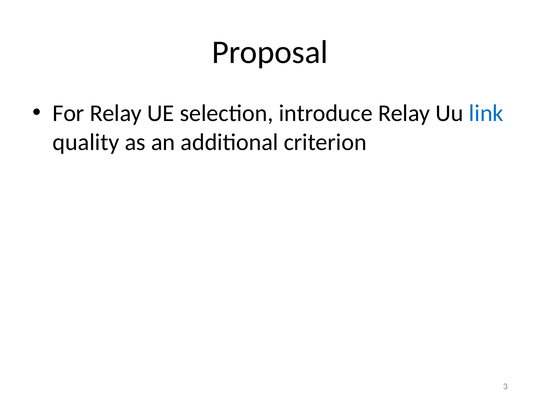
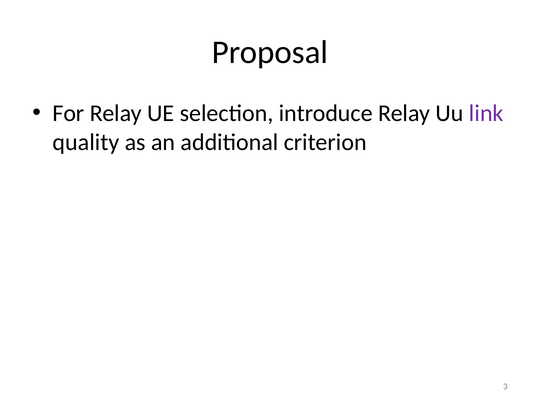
link colour: blue -> purple
